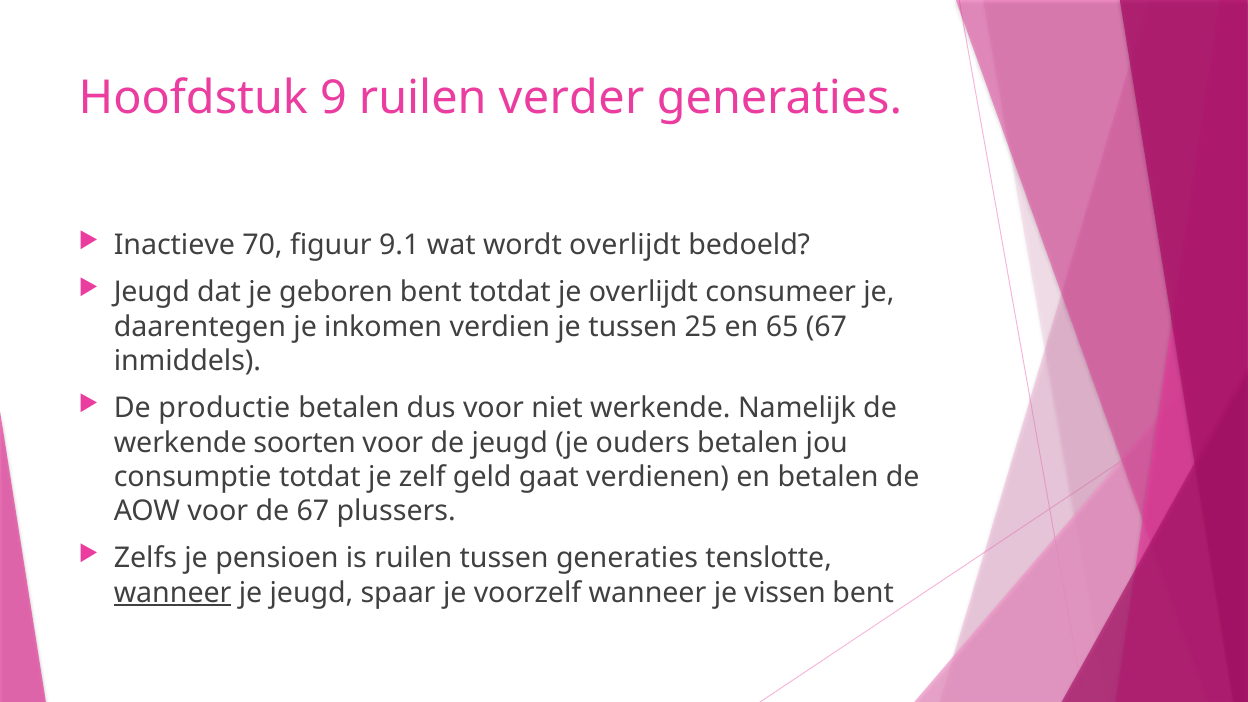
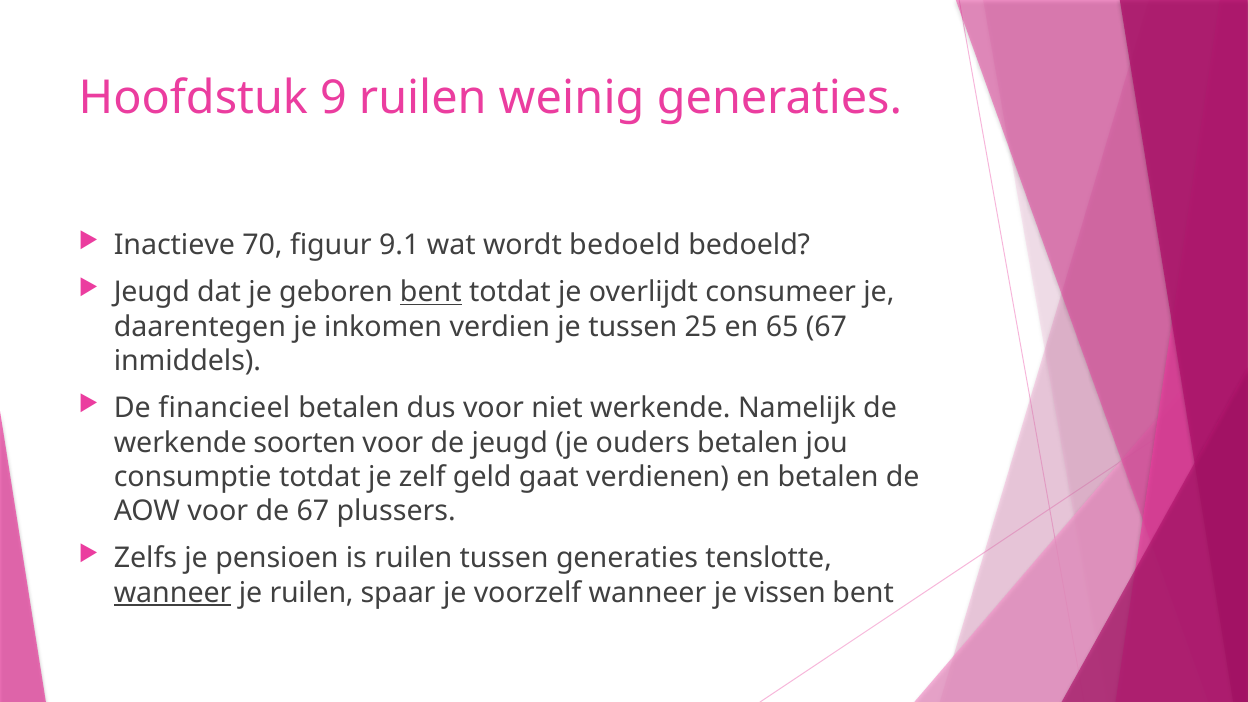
verder: verder -> weinig
wordt overlijdt: overlijdt -> bedoeld
bent at (431, 292) underline: none -> present
productie: productie -> financieel
je jeugd: jeugd -> ruilen
